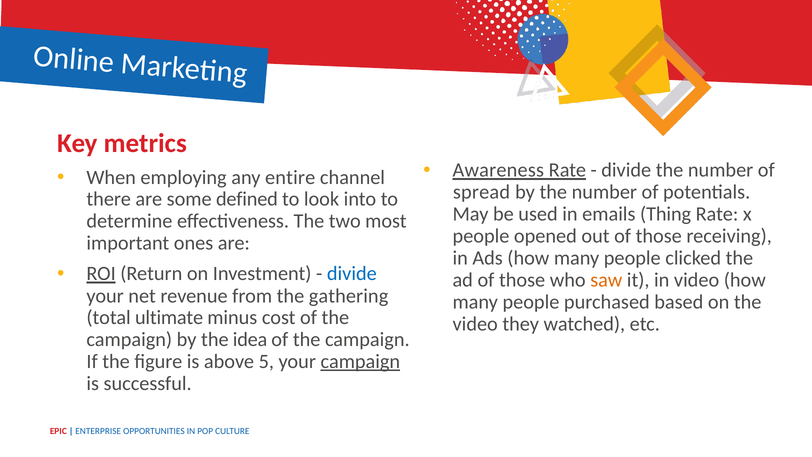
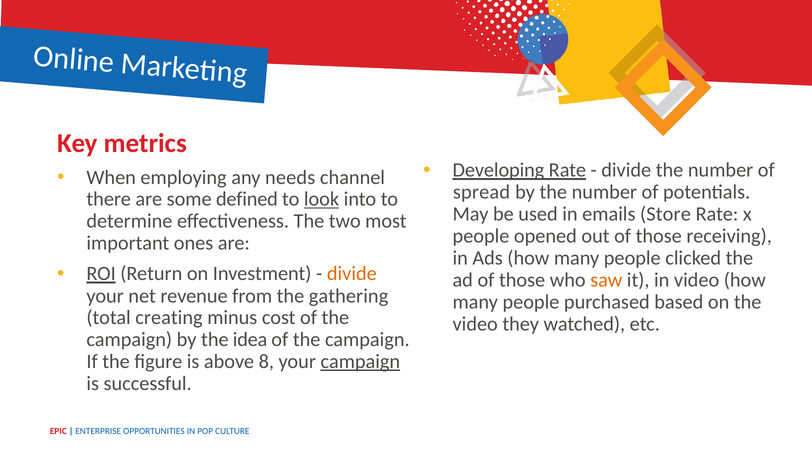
Awareness: Awareness -> Developing
entire: entire -> needs
look underline: none -> present
Thing: Thing -> Store
divide at (352, 274) colour: blue -> orange
ultimate: ultimate -> creating
5: 5 -> 8
